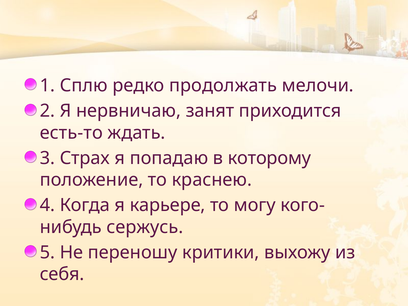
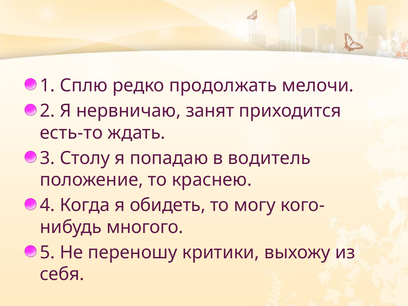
Страх: Страх -> Столу
которому: которому -> водитель
карьере: карьере -> обидеть
сержусь: сержусь -> многого
